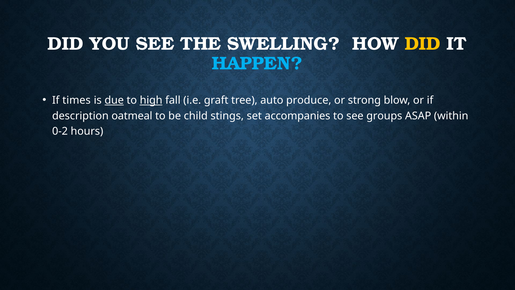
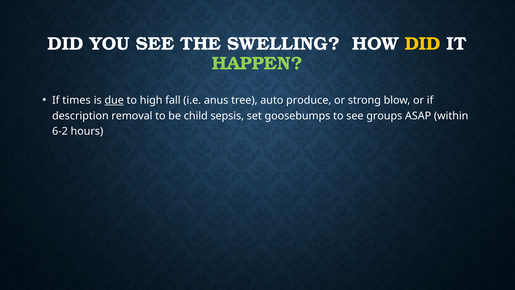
HAPPEN colour: light blue -> light green
high underline: present -> none
graft: graft -> anus
oatmeal: oatmeal -> removal
stings: stings -> sepsis
accompanies: accompanies -> goosebumps
0-2: 0-2 -> 6-2
